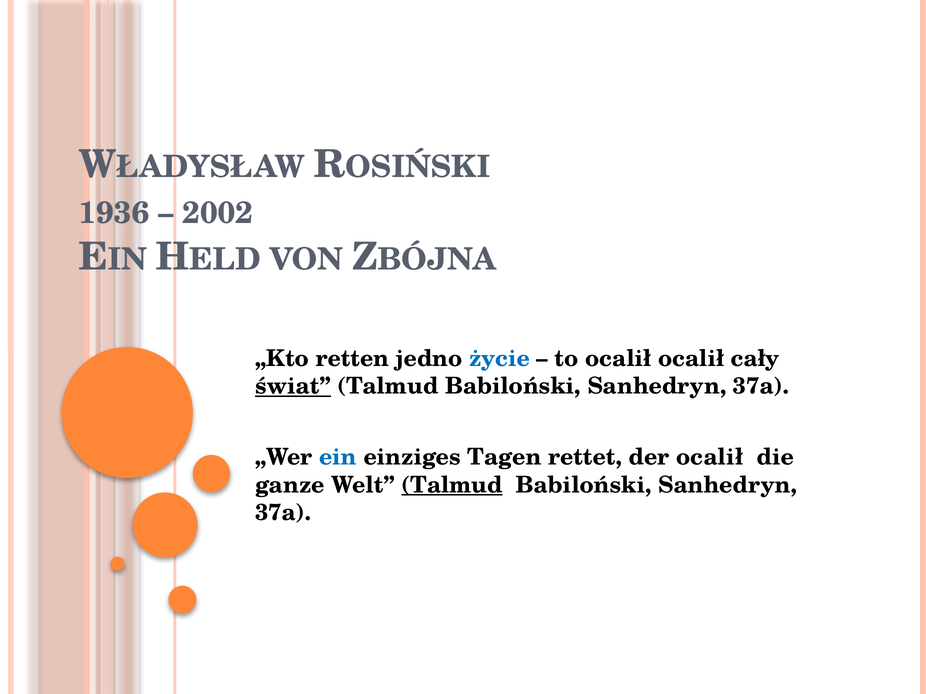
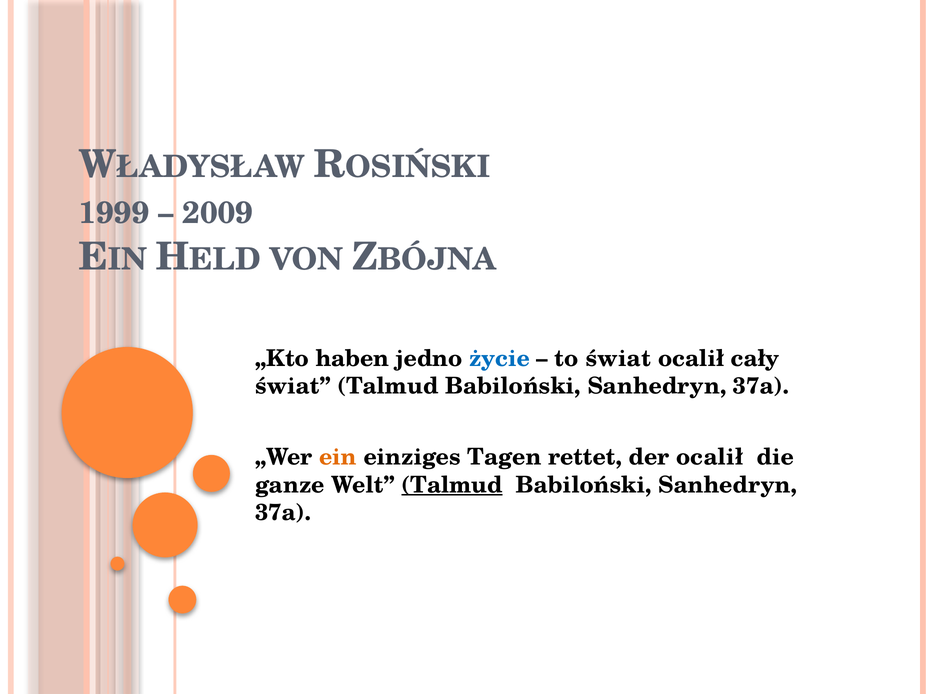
1936: 1936 -> 1999
2002: 2002 -> 2009
retten: retten -> haben
to ocalił: ocalił -> świat
świat at (293, 387) underline: present -> none
ein colour: blue -> orange
